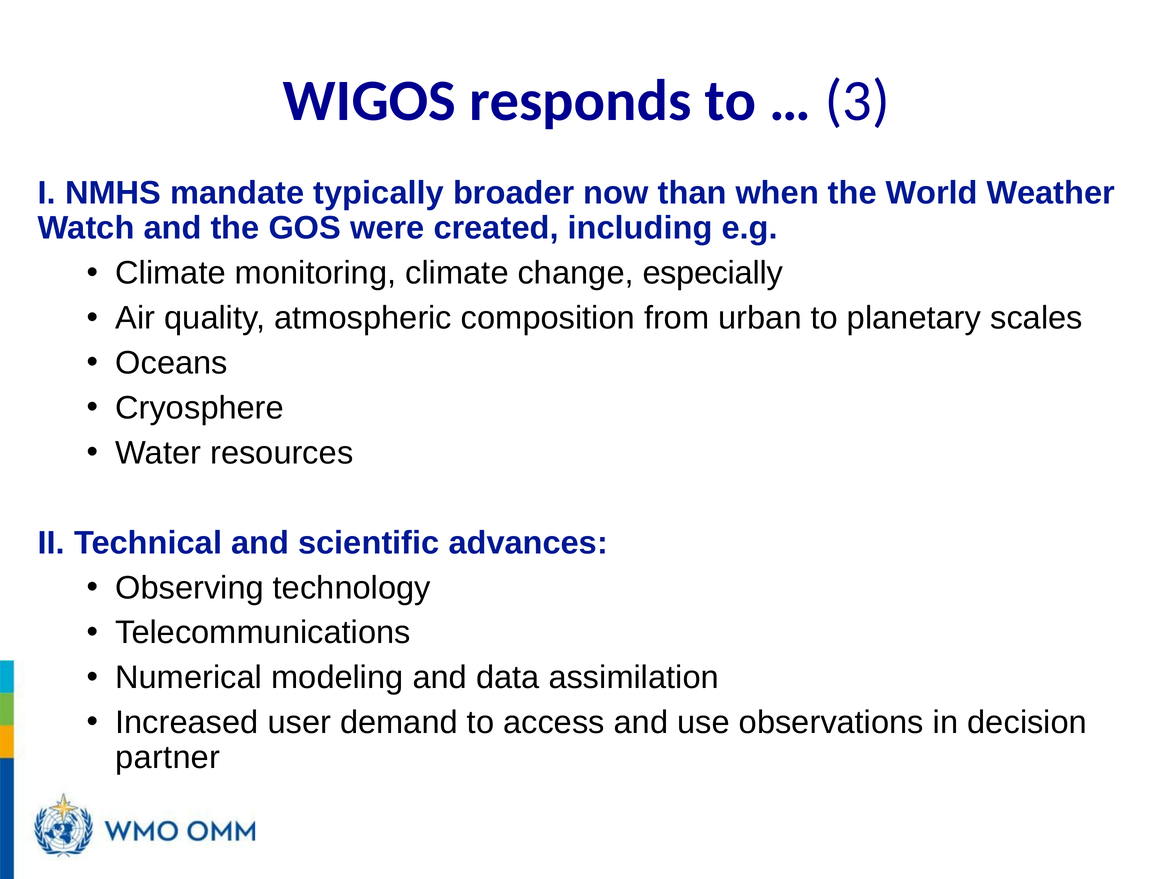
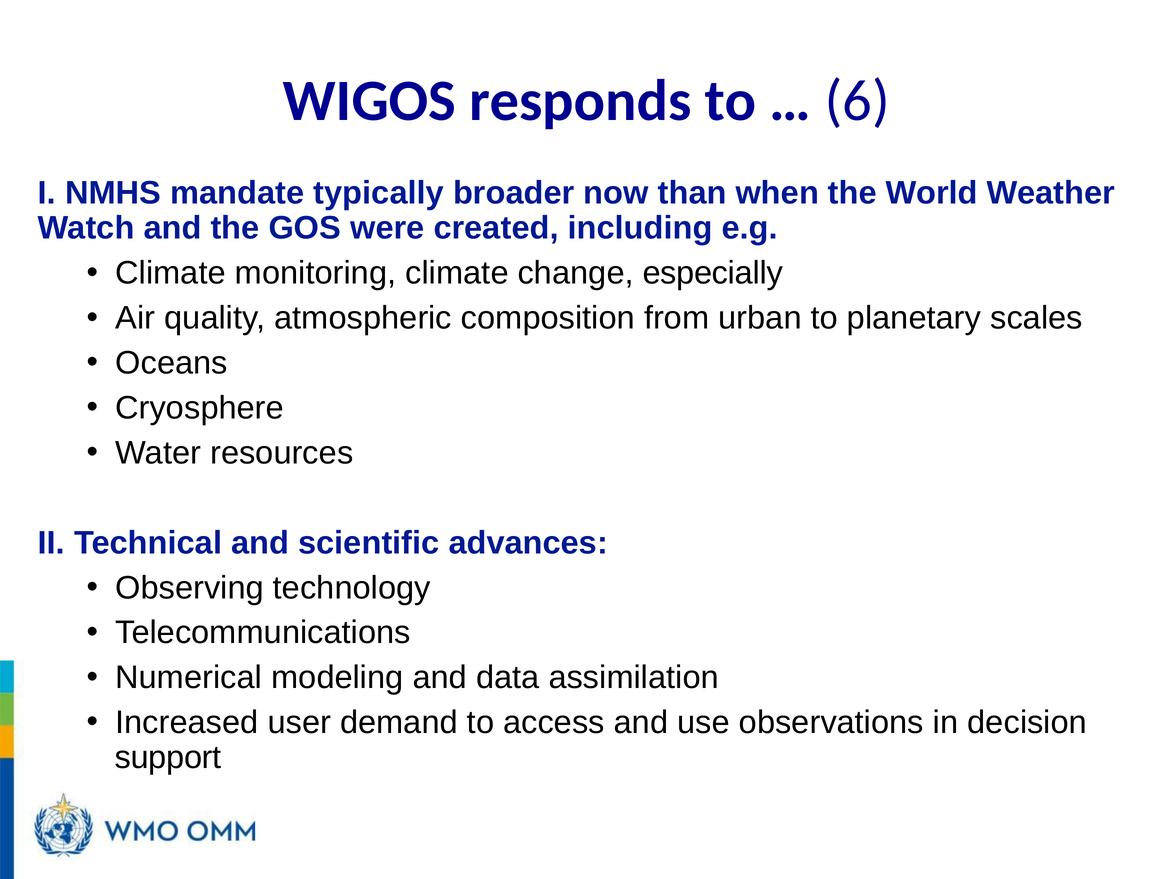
3: 3 -> 6
partner: partner -> support
